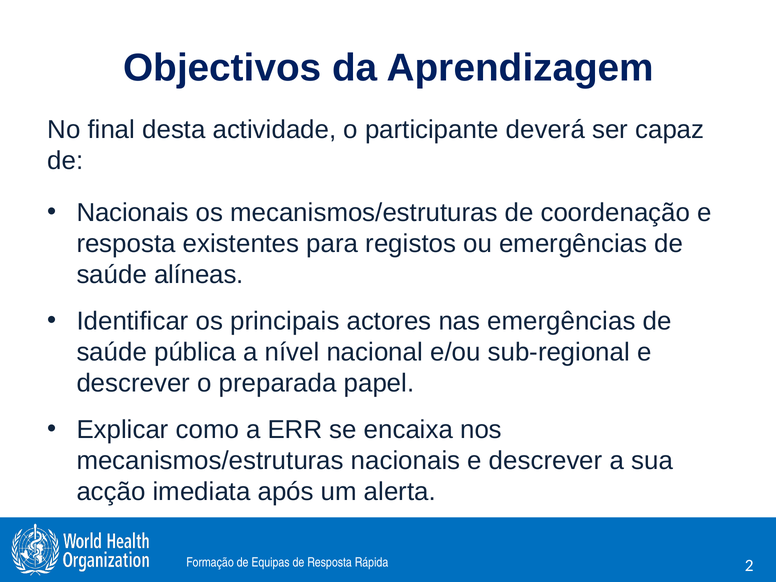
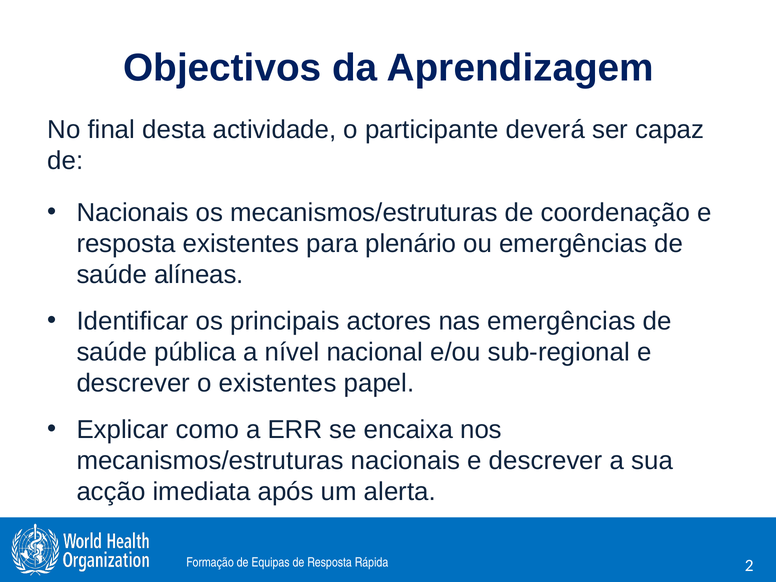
registos: registos -> plenário
o preparada: preparada -> existentes
